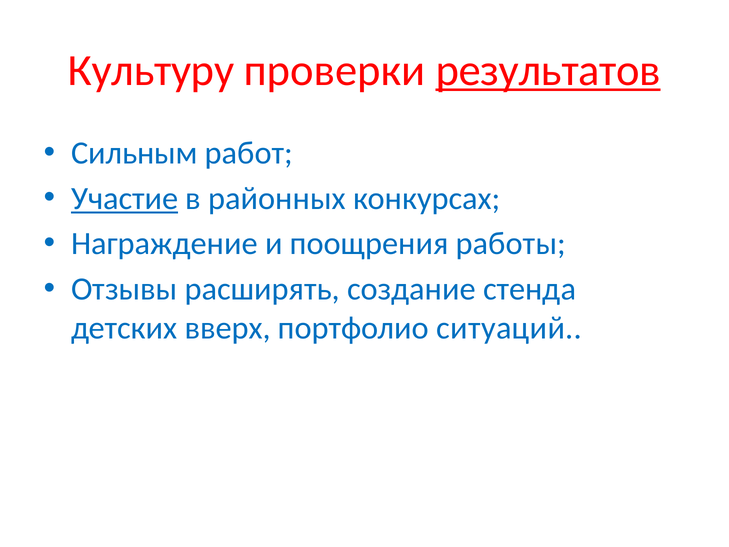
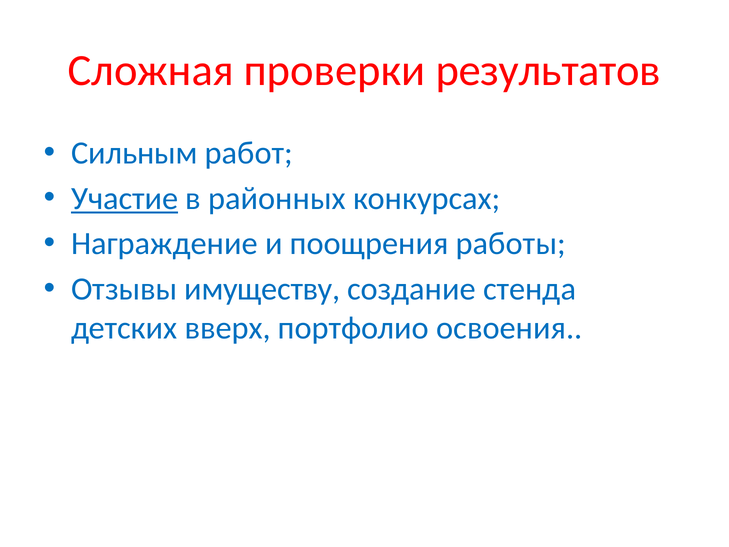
Культуру: Культуру -> Сложная
результатов underline: present -> none
расширять: расширять -> имуществу
ситуаций: ситуаций -> освоения
